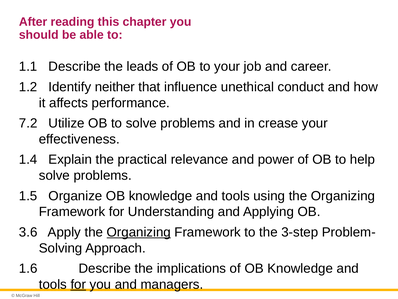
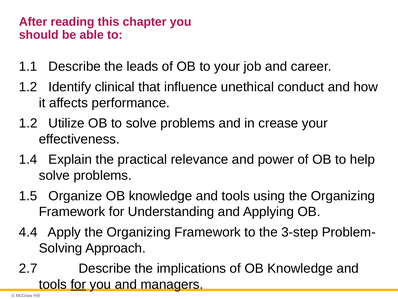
neither: neither -> clinical
7.2 at (28, 123): 7.2 -> 1.2
3.6: 3.6 -> 4.4
Organizing at (139, 232) underline: present -> none
1.6: 1.6 -> 2.7
